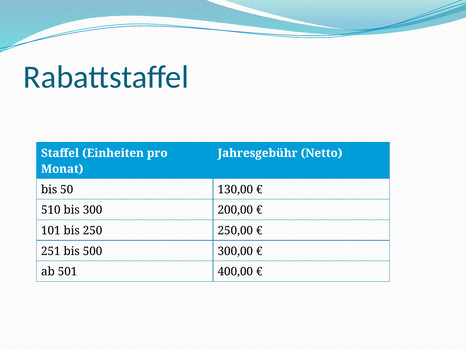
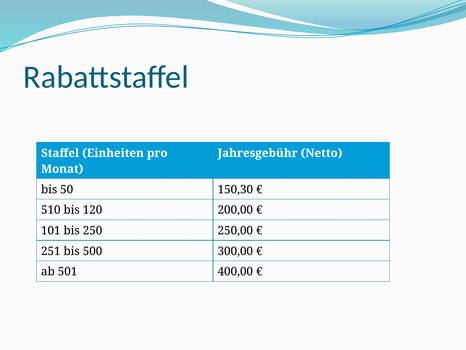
130,00: 130,00 -> 150,30
300: 300 -> 120
